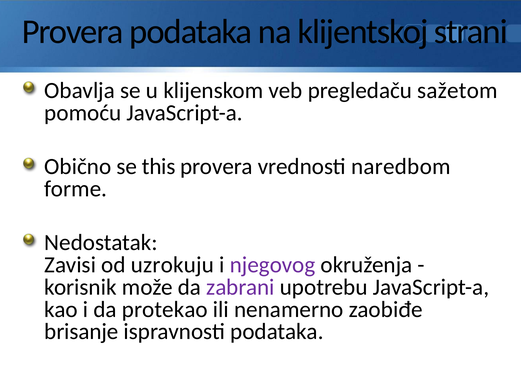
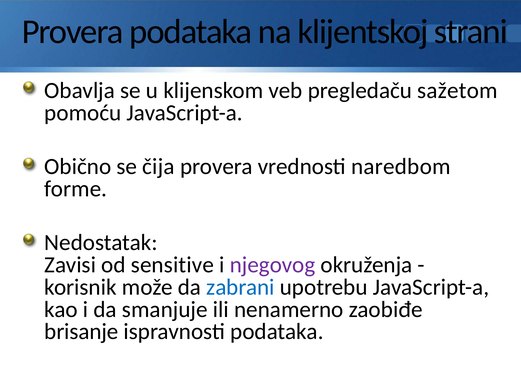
this: this -> čija
uzrokuju: uzrokuju -> sensitive
zabrani colour: purple -> blue
protekao: protekao -> smanjuje
